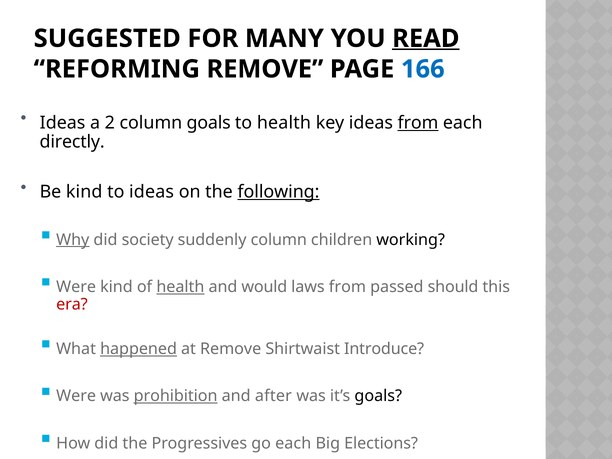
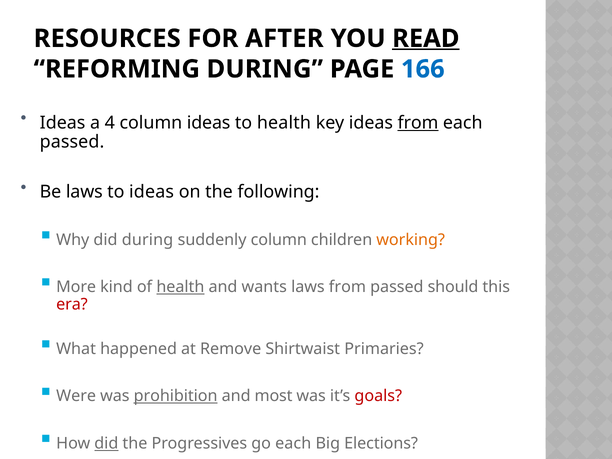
SUGGESTED: SUGGESTED -> RESOURCES
MANY: MANY -> AFTER
REFORMING REMOVE: REMOVE -> DURING
2: 2 -> 4
column goals: goals -> ideas
directly at (72, 142): directly -> passed
Be kind: kind -> laws
following underline: present -> none
Why underline: present -> none
did society: society -> during
working colour: black -> orange
Were at (76, 287): Were -> More
would: would -> wants
happened underline: present -> none
Introduce: Introduce -> Primaries
after: after -> most
goals at (378, 396) colour: black -> red
did at (106, 443) underline: none -> present
